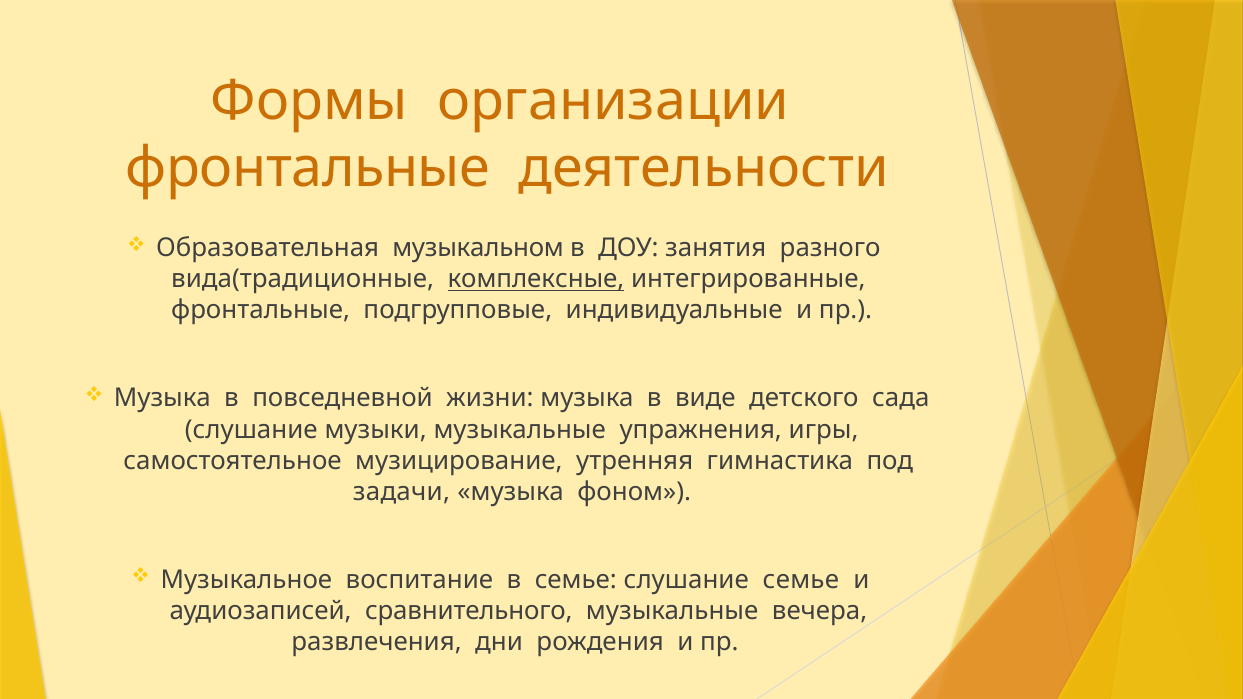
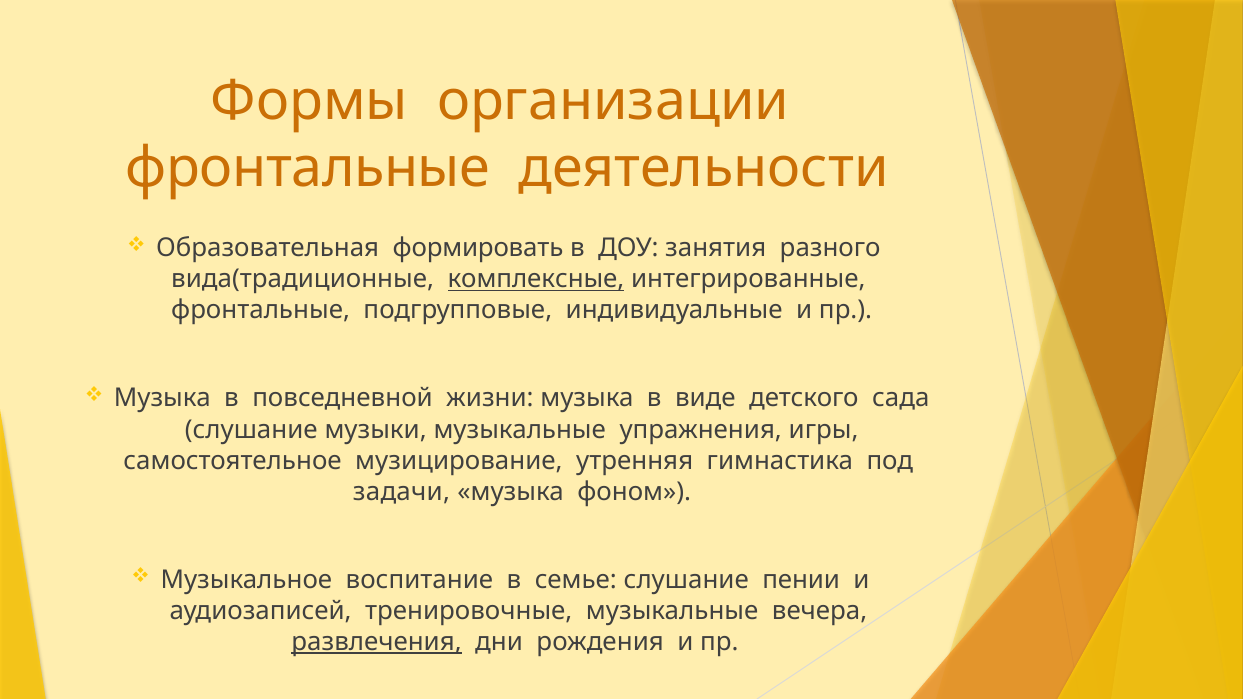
музыкальном: музыкальном -> формировать
слушание семье: семье -> пении
сравнительного: сравнительного -> тренировочные
развлечения underline: none -> present
